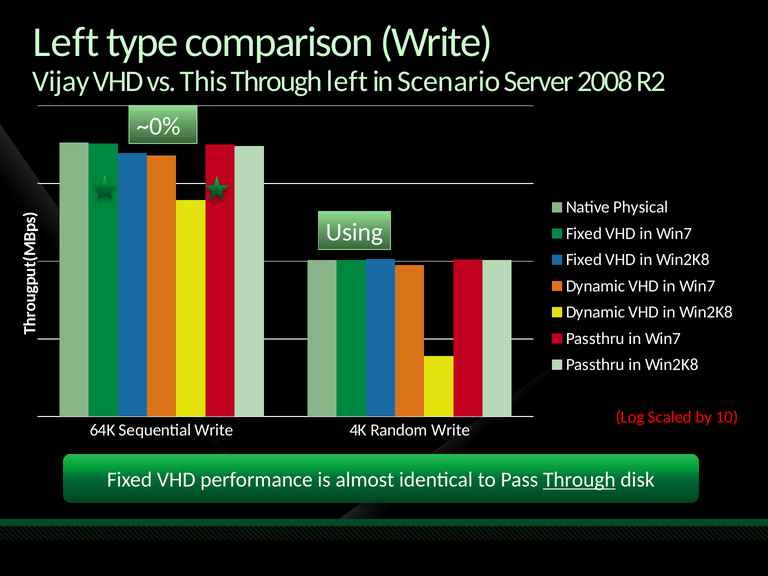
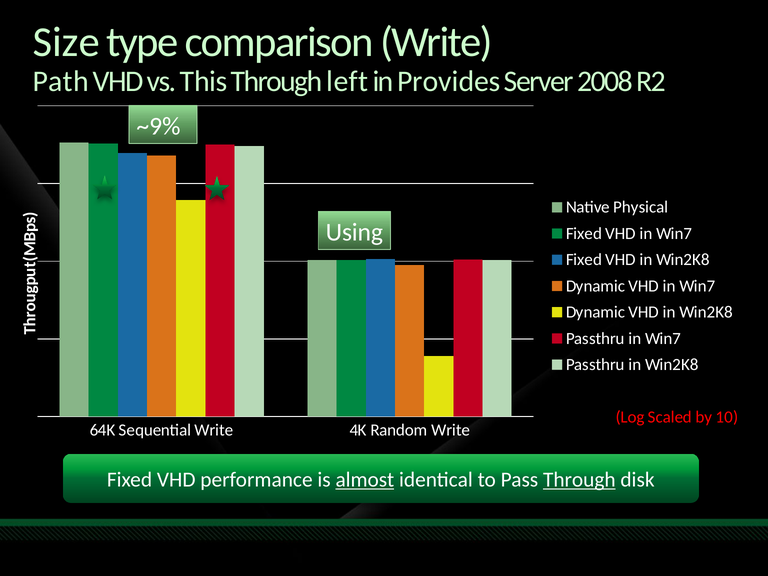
Left at (66, 42): Left -> Size
Vijay: Vijay -> Path
Scenario: Scenario -> Provides
~0%: ~0% -> ~9%
almost underline: none -> present
